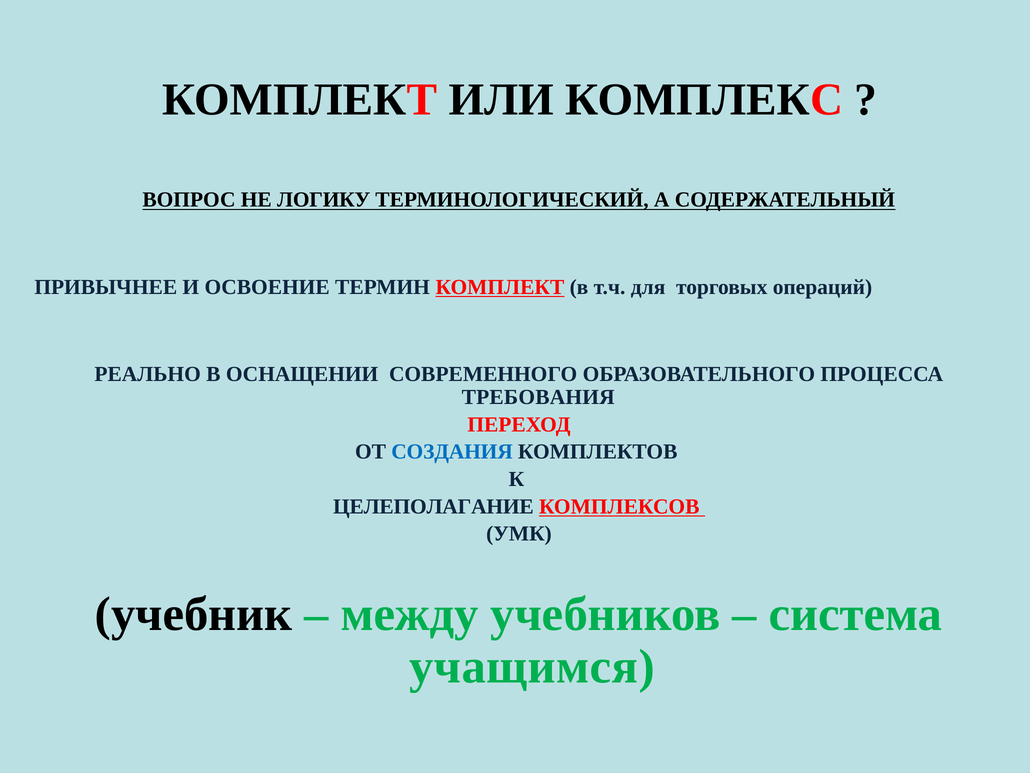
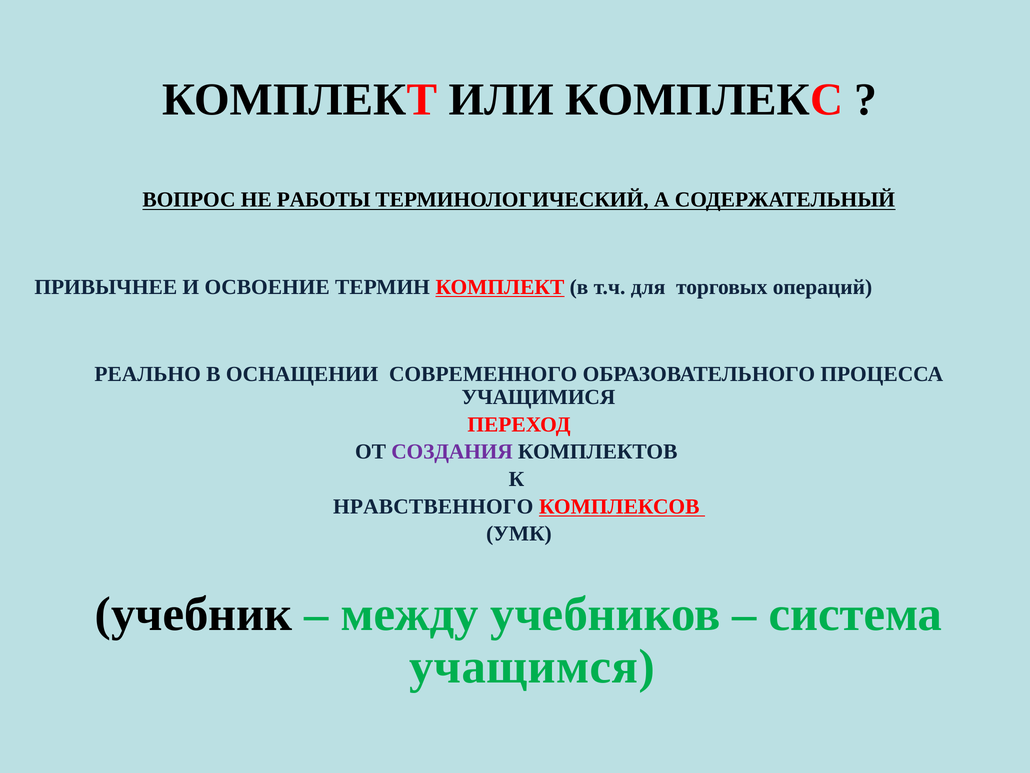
ЛОГИКУ: ЛОГИКУ -> РАБОТЫ
ТРЕБОВАНИЯ: ТРЕБОВАНИЯ -> УЧАЩИМИСЯ
СОЗДАНИЯ colour: blue -> purple
ЦЕЛЕПОЛАГАНИЕ: ЦЕЛЕПОЛАГАНИЕ -> НРАВСТВЕННОГО
